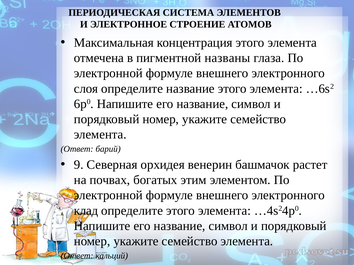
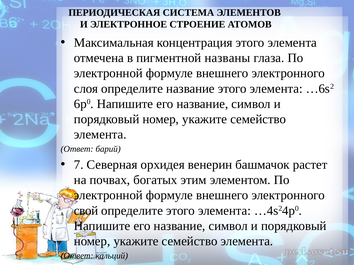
9: 9 -> 7
клад: клад -> свой
